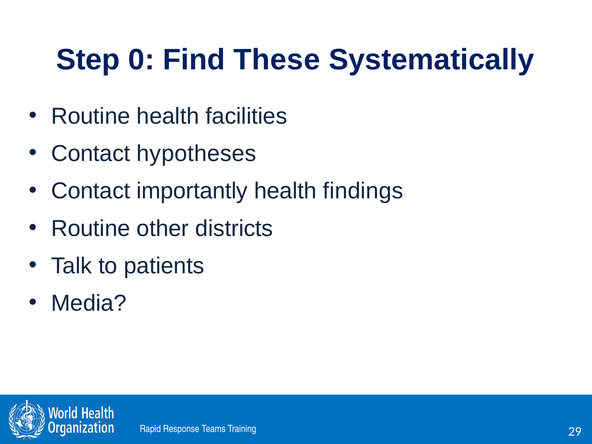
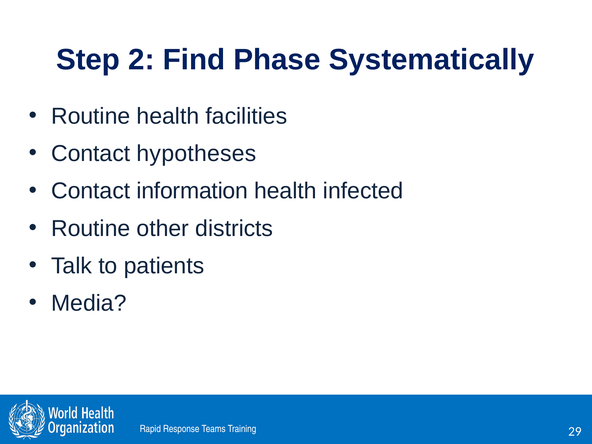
0: 0 -> 2
These: These -> Phase
importantly: importantly -> information
findings: findings -> infected
